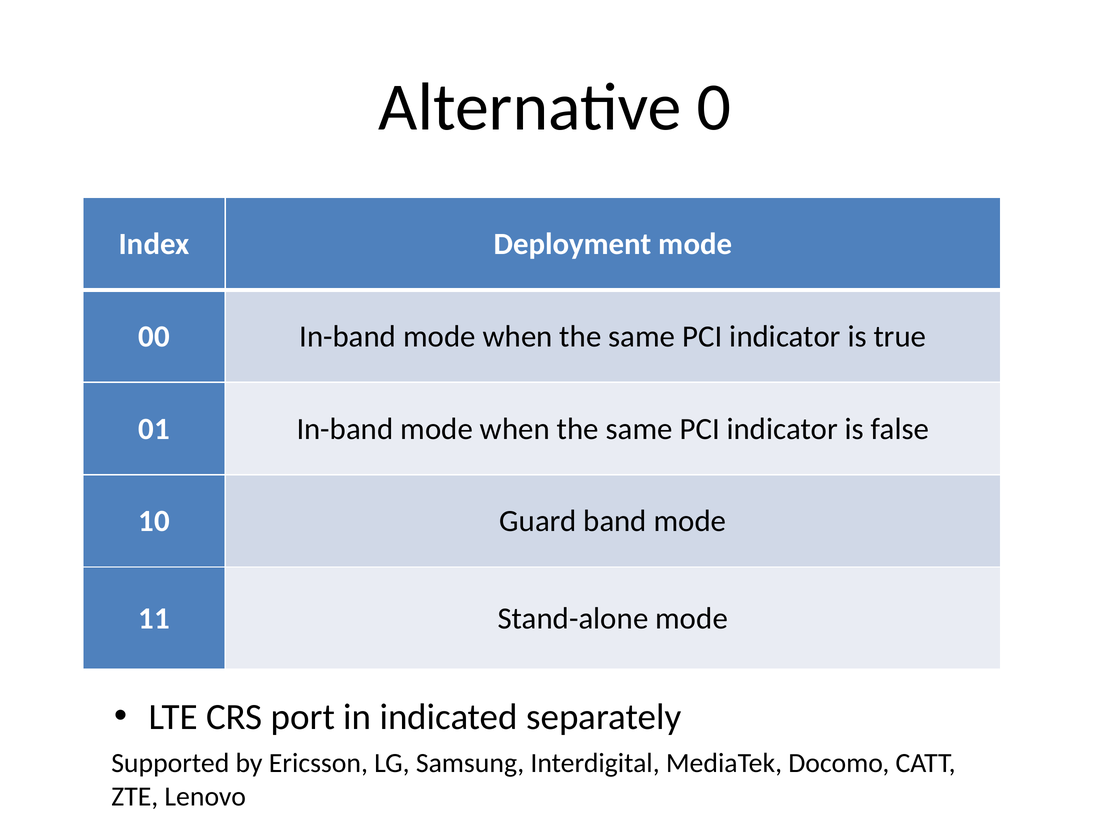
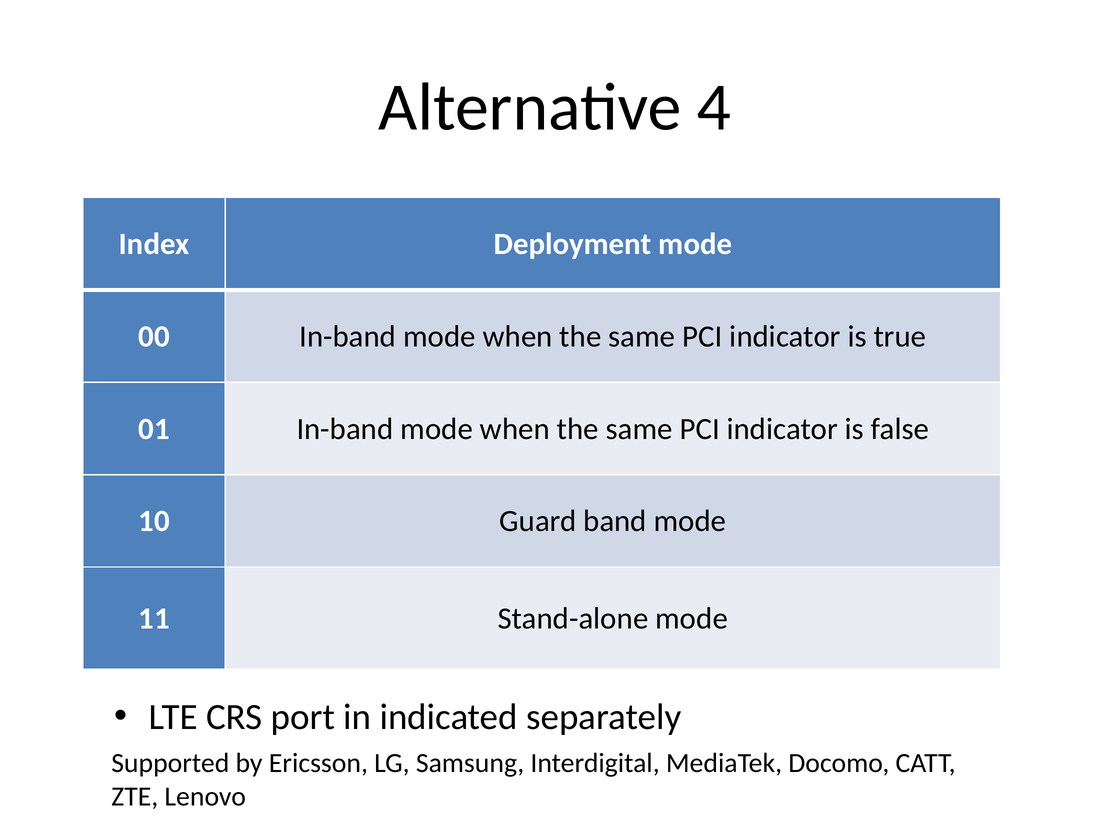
0: 0 -> 4
